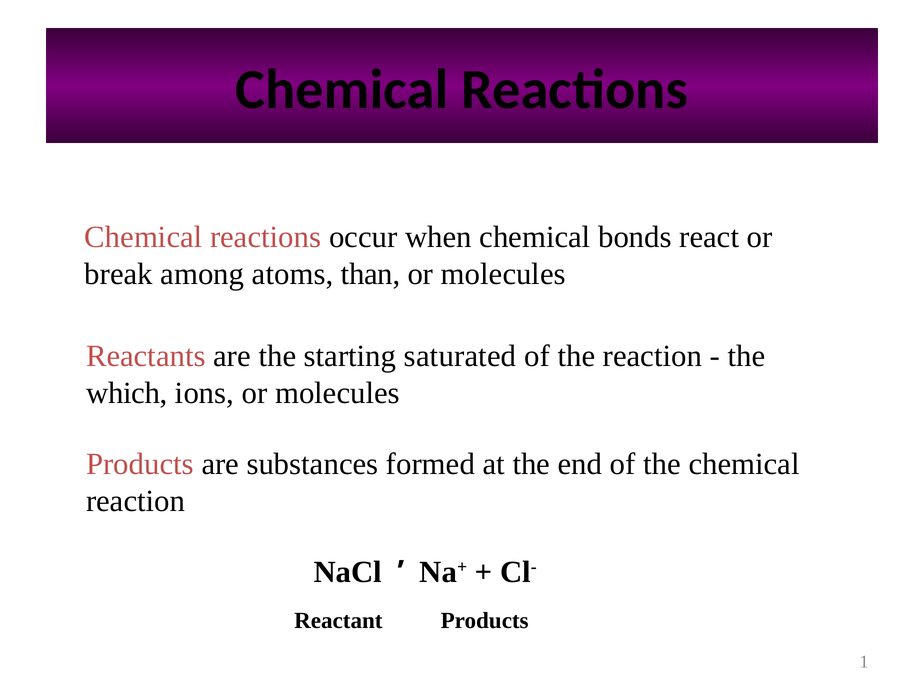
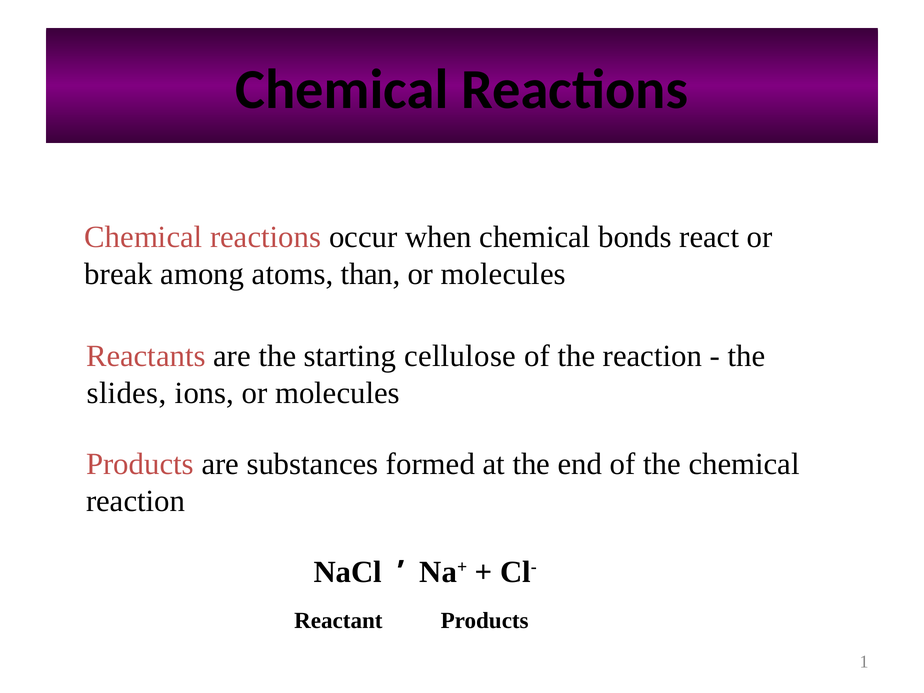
saturated: saturated -> cellulose
which: which -> slides
